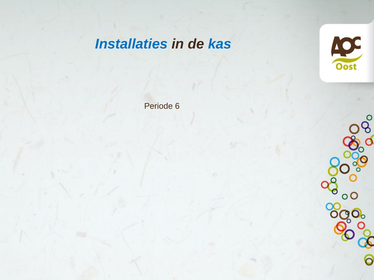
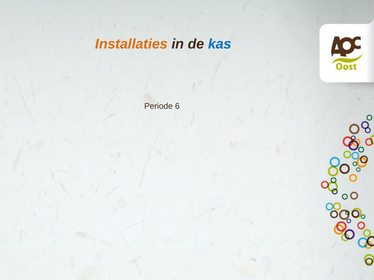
Installaties colour: blue -> orange
